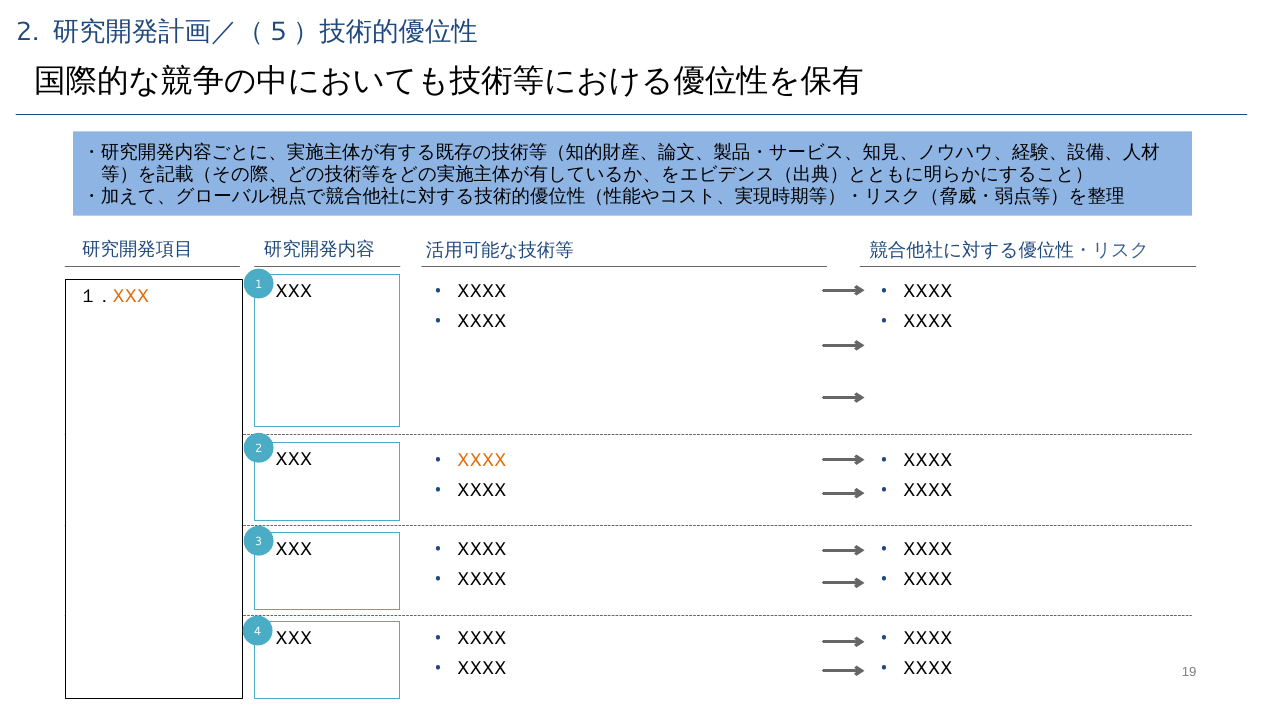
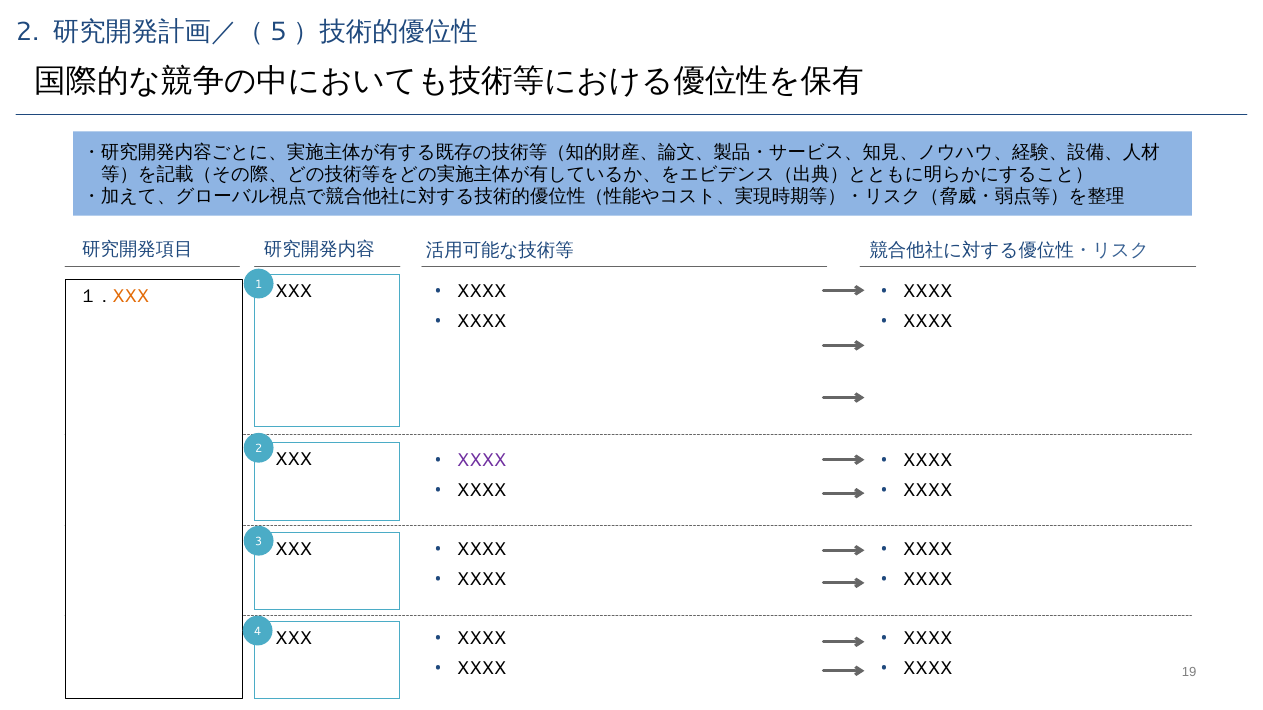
XXXX at (482, 461) colour: orange -> purple
